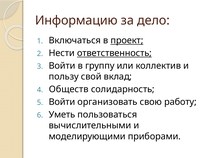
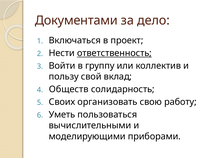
Информацию: Информацию -> Документами
проект underline: present -> none
Войти at (62, 102): Войти -> Своих
